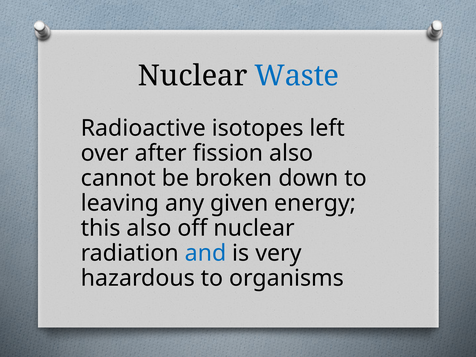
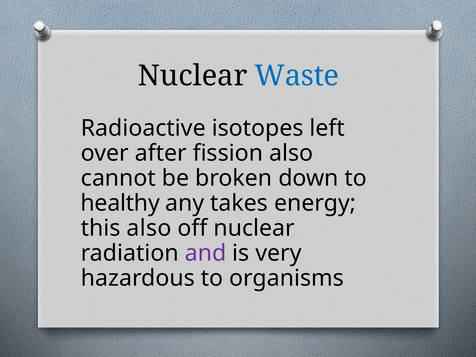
leaving: leaving -> healthy
given: given -> takes
and colour: blue -> purple
